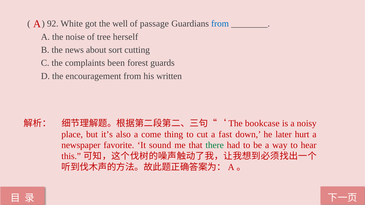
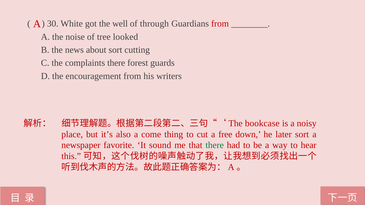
92: 92 -> 30
passage: passage -> through
from at (220, 24) colour: blue -> red
herself: herself -> looked
complaints been: been -> there
written: written -> writers
fast: fast -> free
later hurt: hurt -> sort
